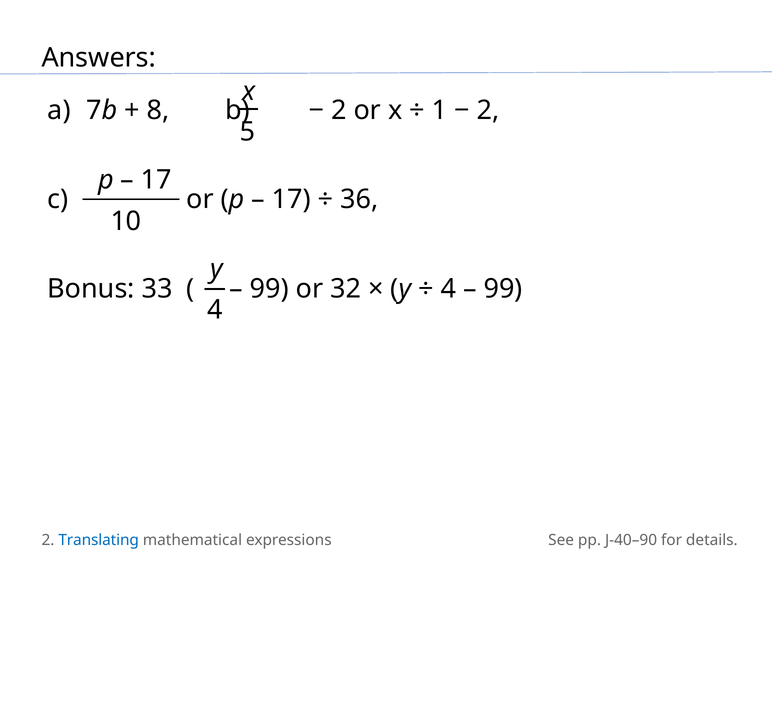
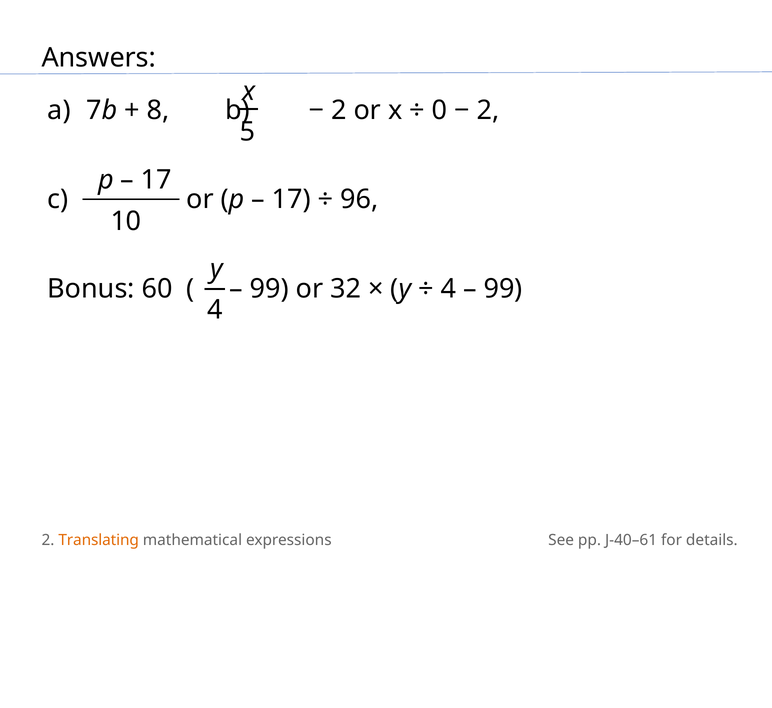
1: 1 -> 0
36: 36 -> 96
33: 33 -> 60
Translating colour: blue -> orange
J-40–90: J-40–90 -> J-40–61
